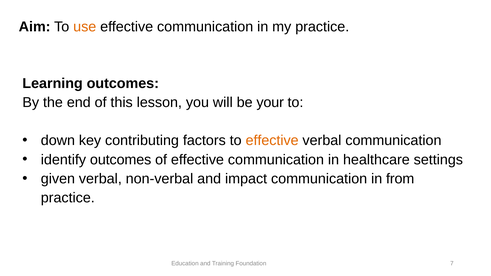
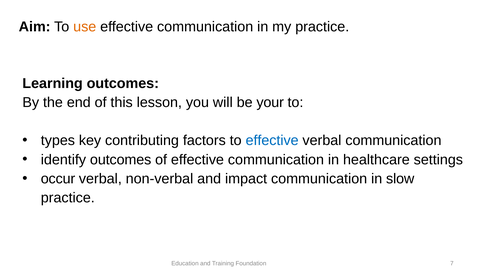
down: down -> types
effective at (272, 141) colour: orange -> blue
given: given -> occur
from: from -> slow
